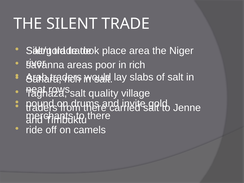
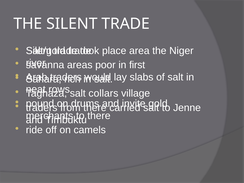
in rich: rich -> first
quality: quality -> collars
